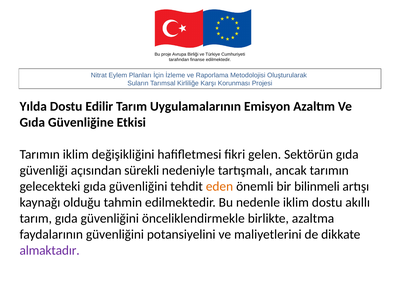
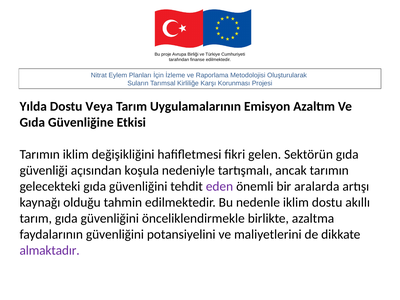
Edilir: Edilir -> Veya
sürekli: sürekli -> koşula
eden colour: orange -> purple
bilinmeli: bilinmeli -> aralarda
